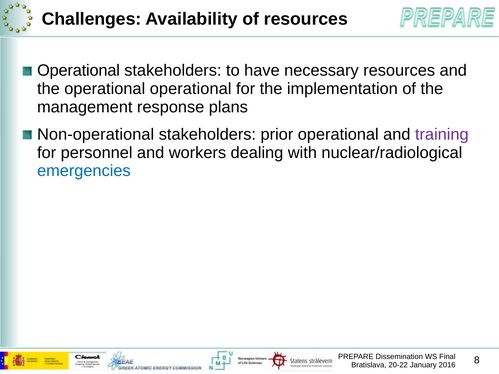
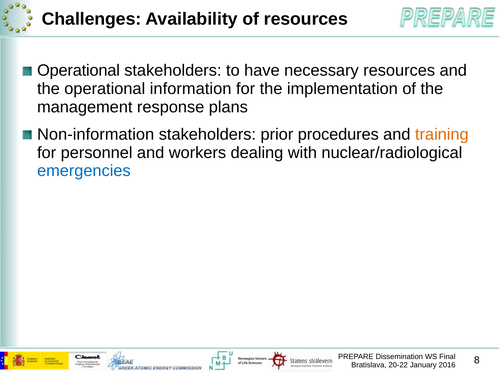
operational operational: operational -> information
Non-operational: Non-operational -> Non-information
prior operational: operational -> procedures
training colour: purple -> orange
